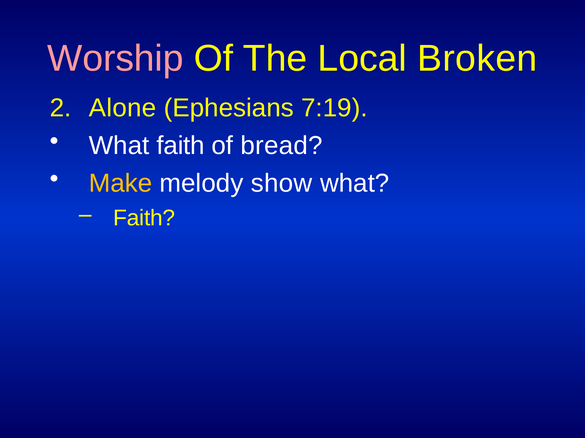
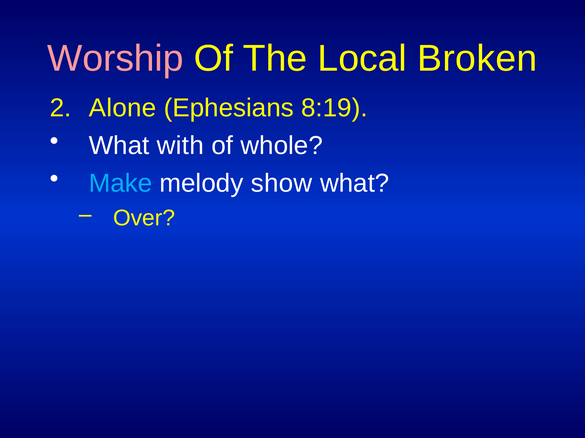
7:19: 7:19 -> 8:19
What faith: faith -> with
bread: bread -> whole
Make colour: yellow -> light blue
Faith at (144, 218): Faith -> Over
